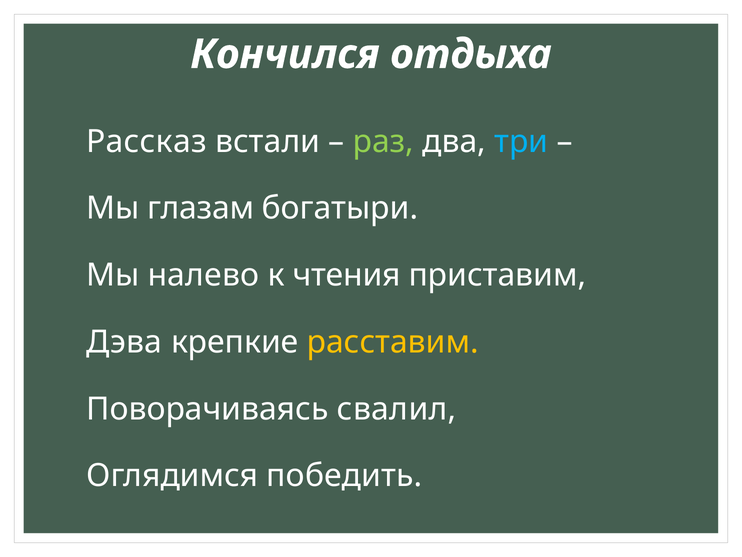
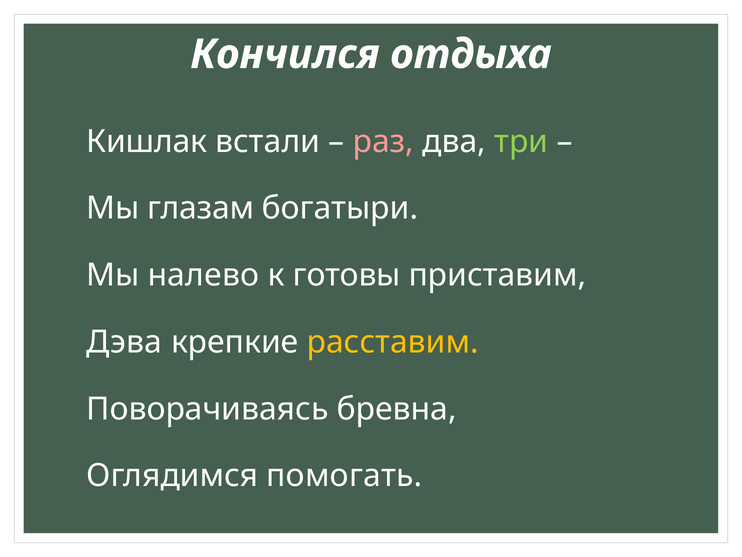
Рассказ: Рассказ -> Кишлак
раз colour: light green -> pink
три colour: light blue -> light green
чтения: чтения -> готовы
свалил: свалил -> бревна
победить: победить -> помогать
